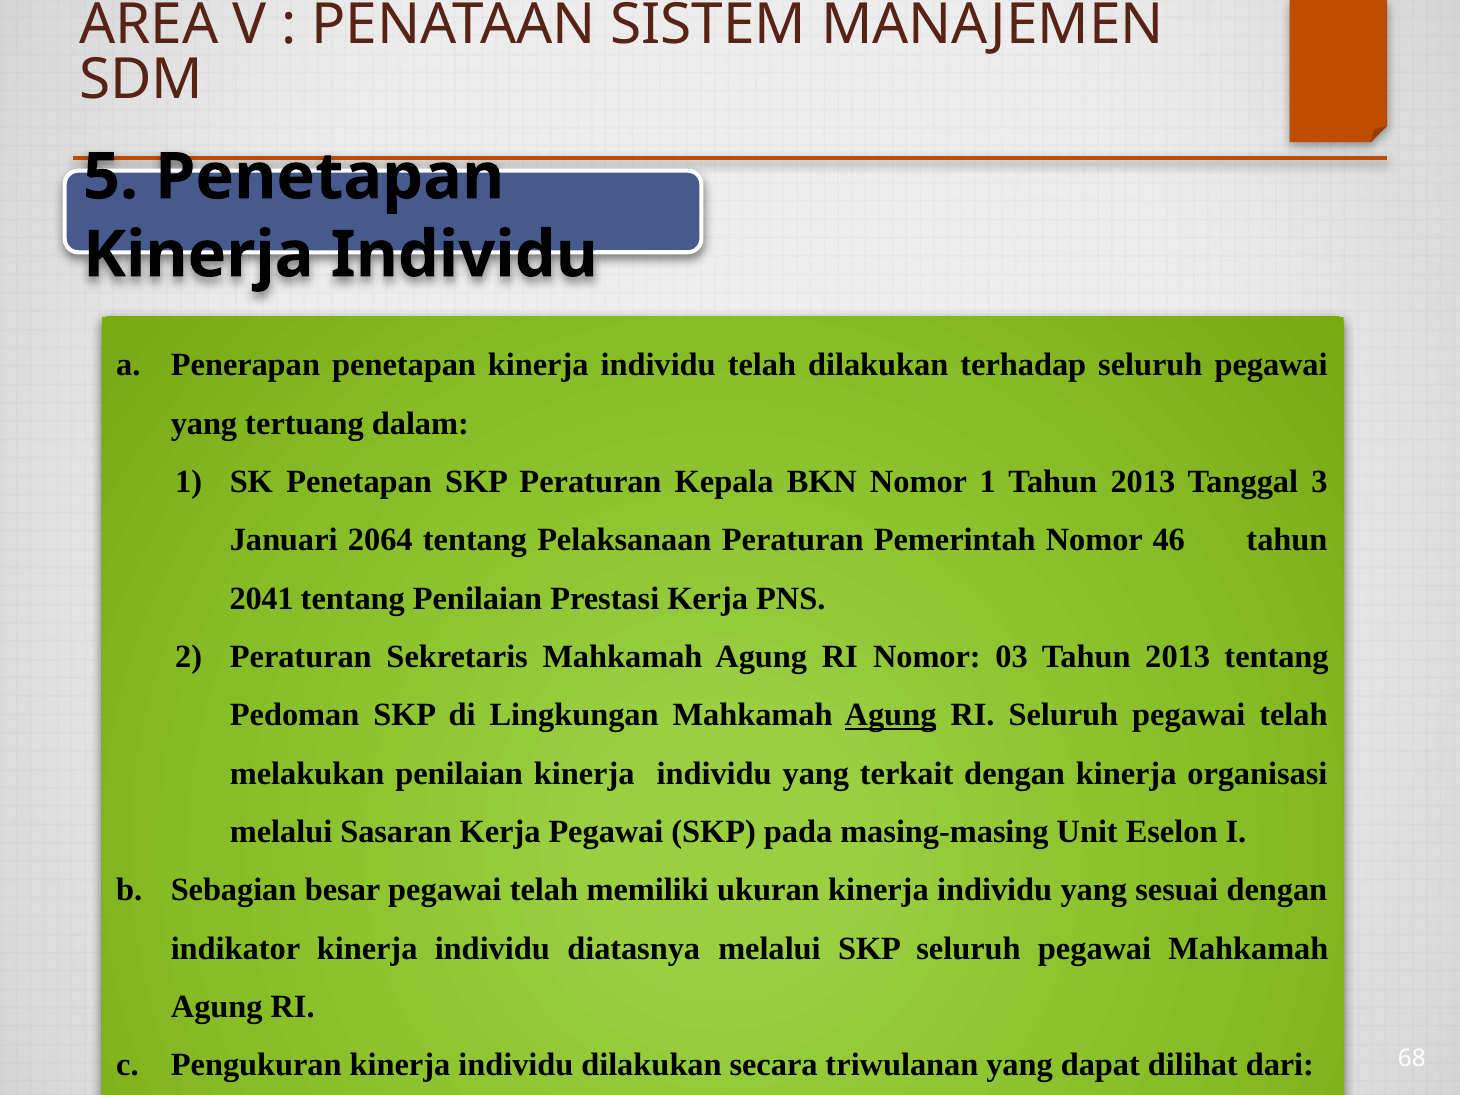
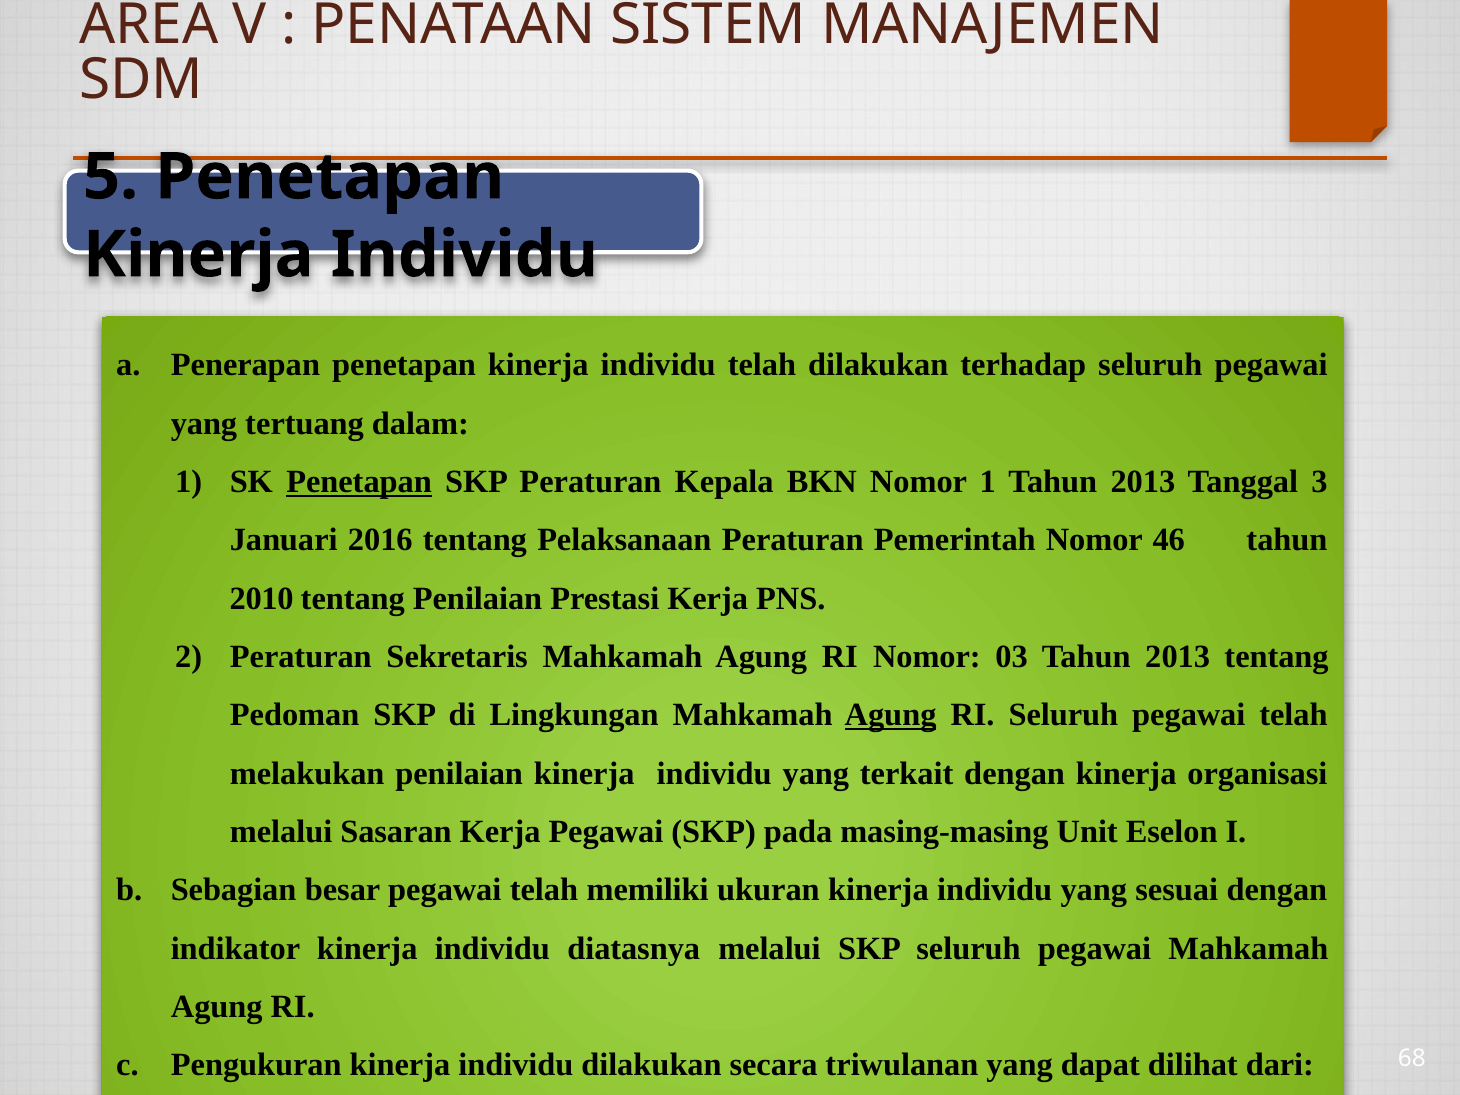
Penetapan at (359, 482) underline: none -> present
2064: 2064 -> 2016
2041: 2041 -> 2010
